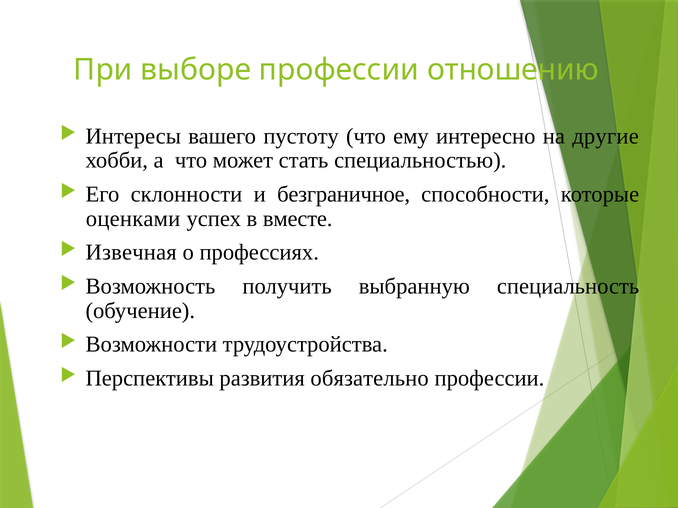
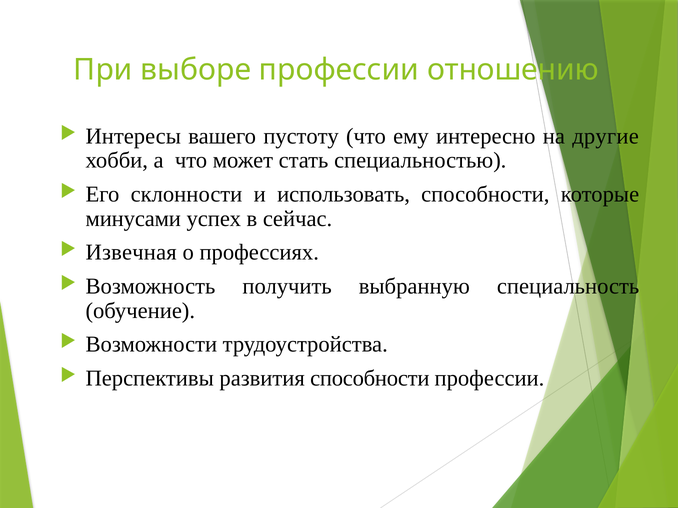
безграничное: безграничное -> использовать
оценками: оценками -> минусами
вместе: вместе -> сейчас
развития обязательно: обязательно -> способности
